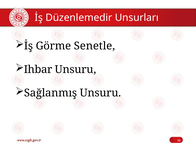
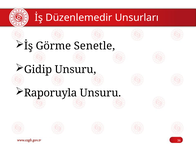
Ihbar: Ihbar -> Gidip
Sağlanmış: Sağlanmış -> Raporuyla
